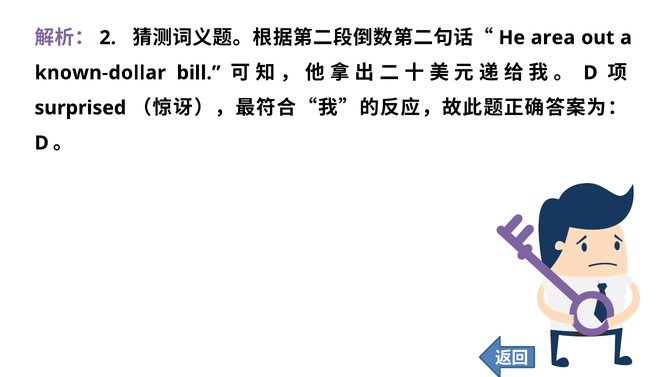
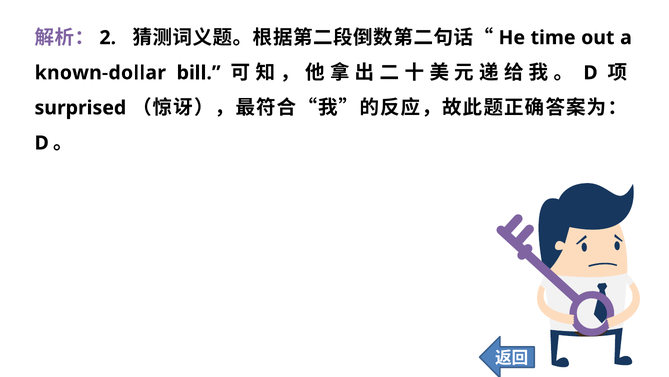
area: area -> time
